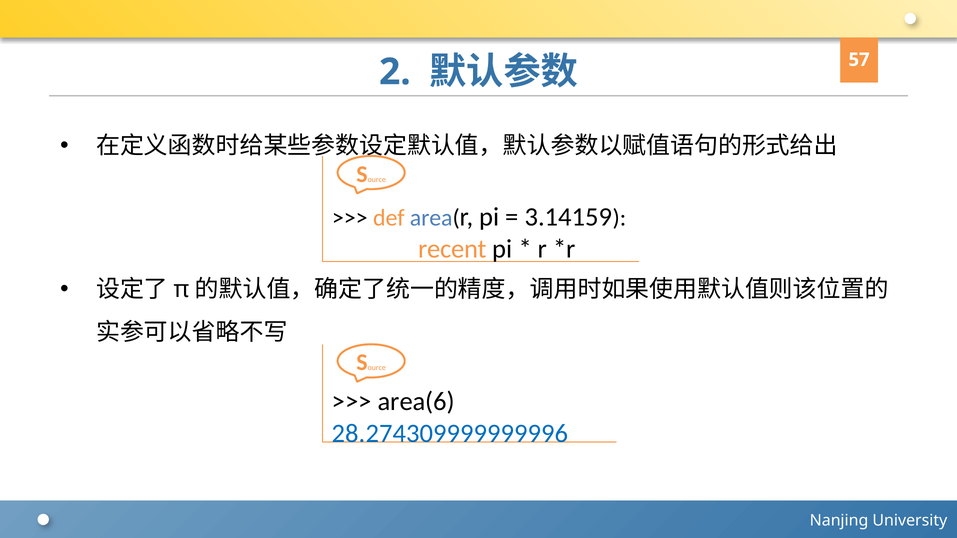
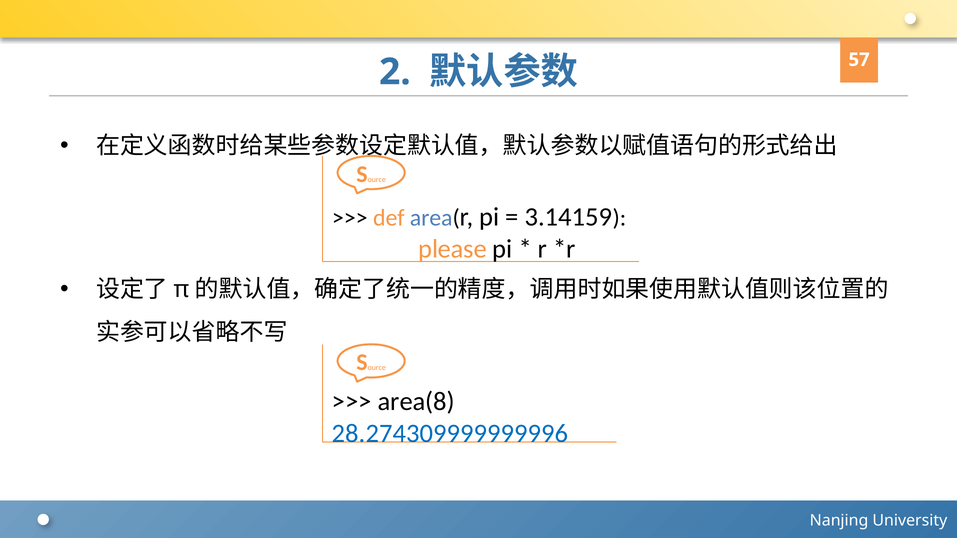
recent: recent -> please
area(6: area(6 -> area(8
